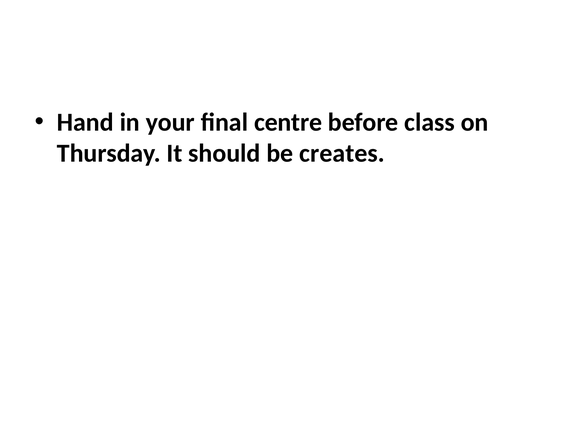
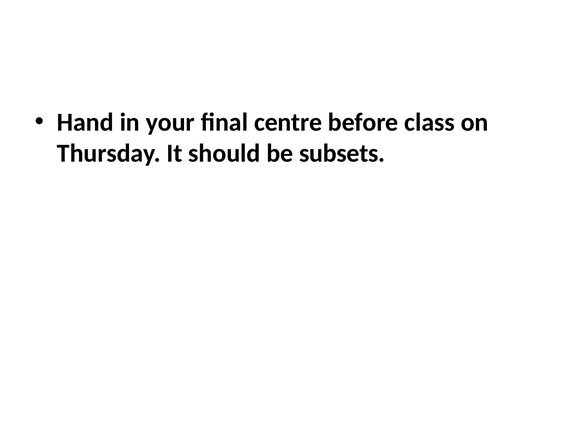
creates: creates -> subsets
